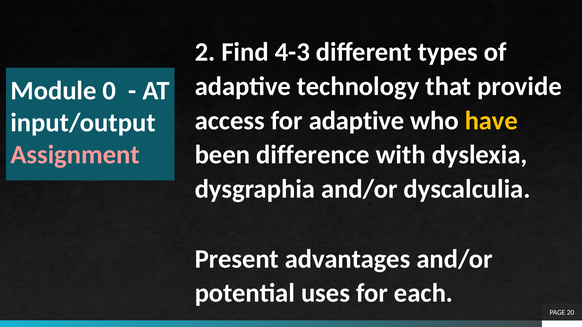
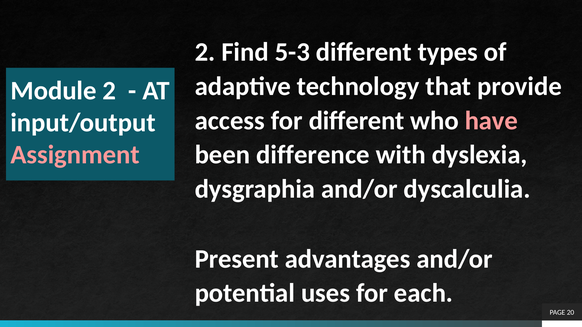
4-3: 4-3 -> 5-3
Module 0: 0 -> 2
for adaptive: adaptive -> different
have colour: yellow -> pink
